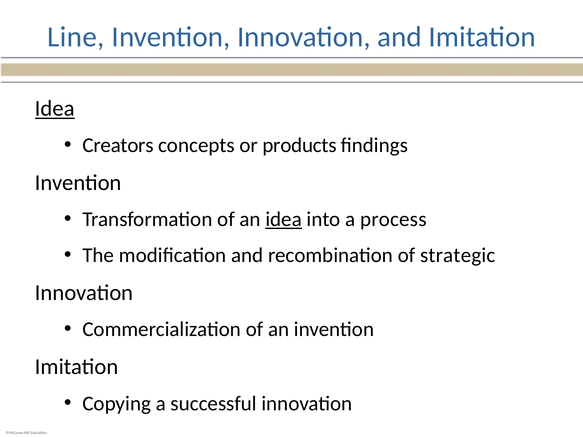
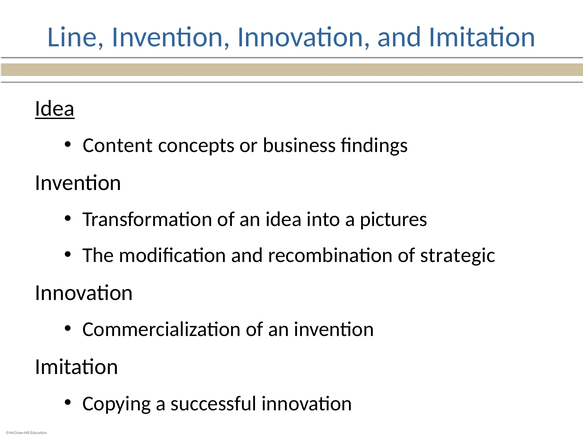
Creators: Creators -> Content
products: products -> business
idea at (284, 219) underline: present -> none
process: process -> pictures
